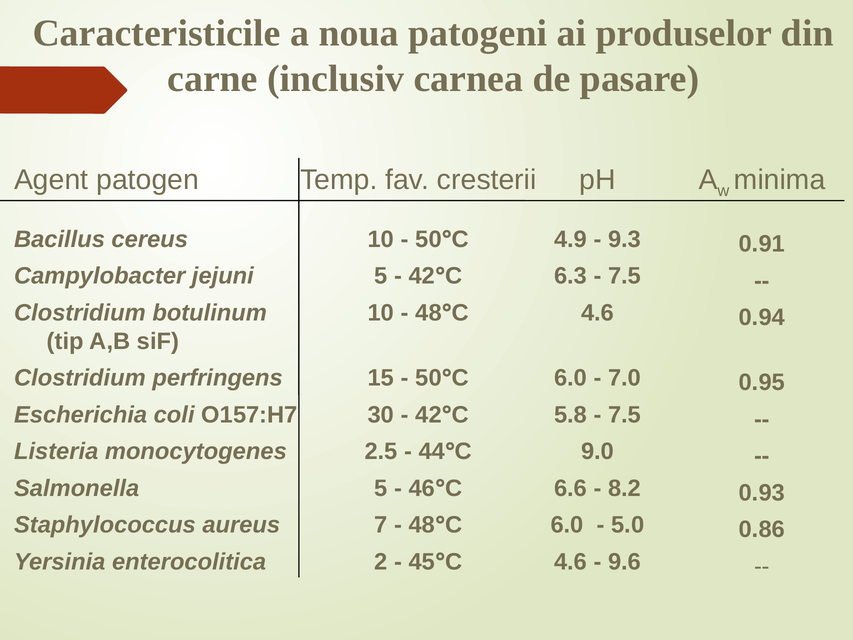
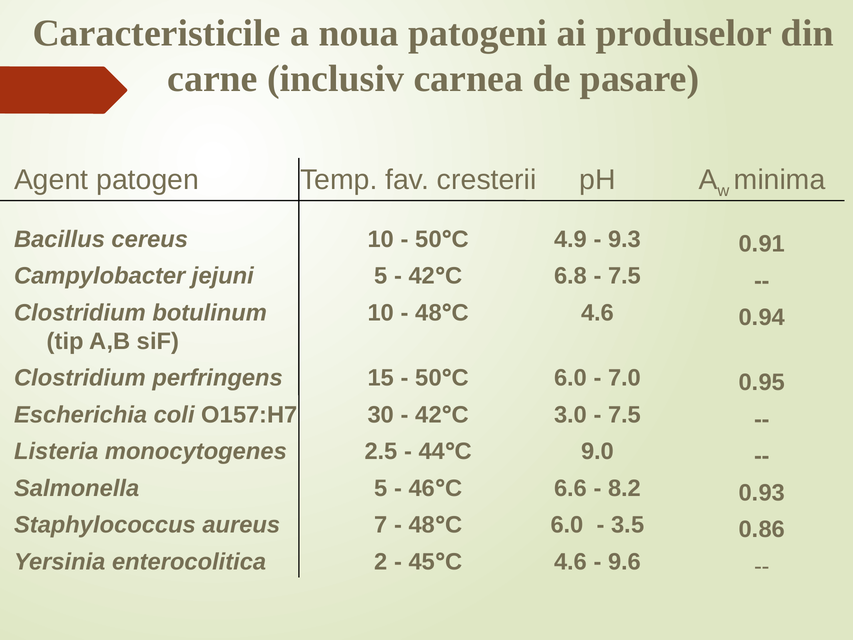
6.3: 6.3 -> 6.8
5.8: 5.8 -> 3.0
5.0: 5.0 -> 3.5
